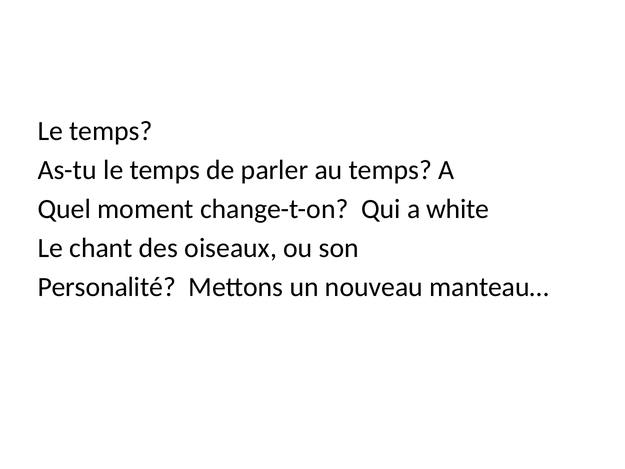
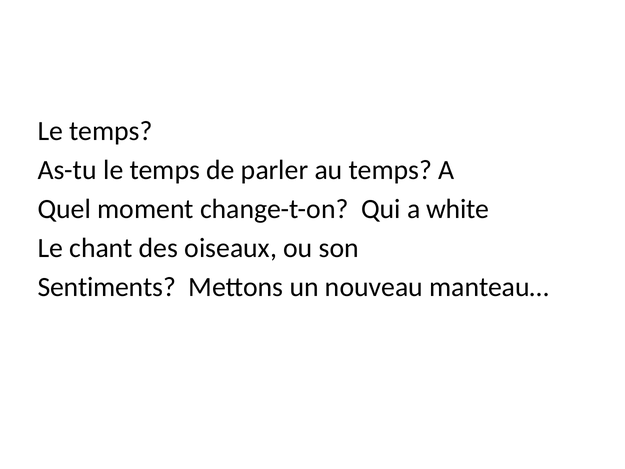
Personalité: Personalité -> Sentiments
